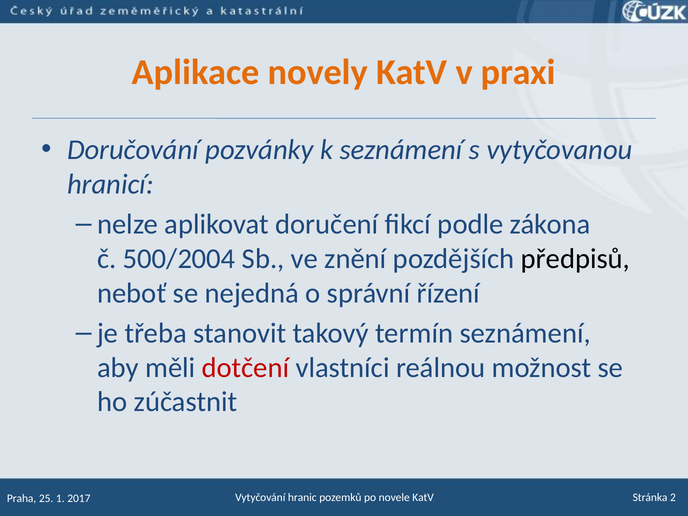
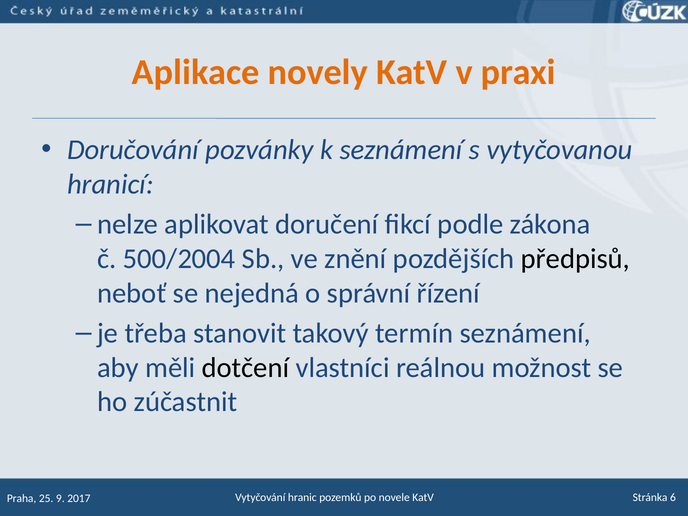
dotčení colour: red -> black
1: 1 -> 9
2: 2 -> 6
